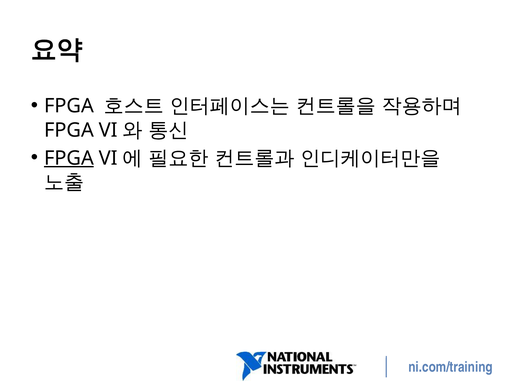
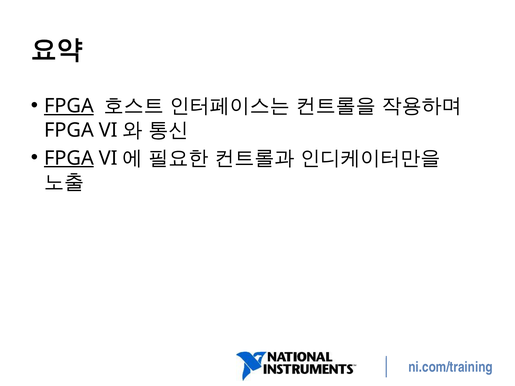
FPGA at (69, 106) underline: none -> present
